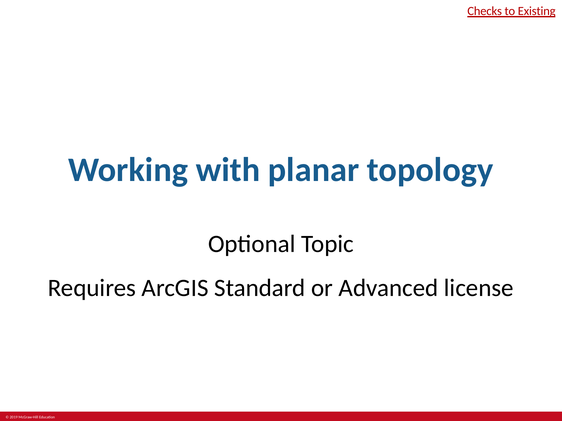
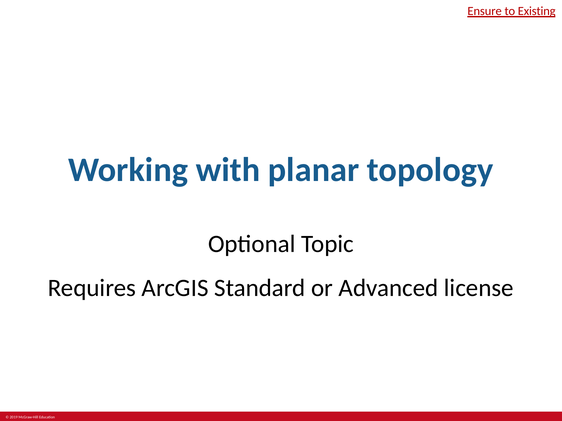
Checks: Checks -> Ensure
